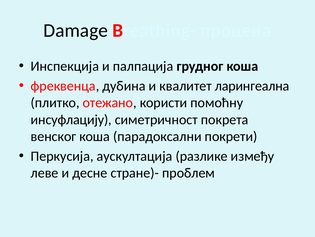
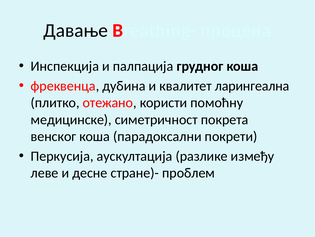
Damage: Damage -> Давање
инсуфлацију: инсуфлацију -> медицинске
